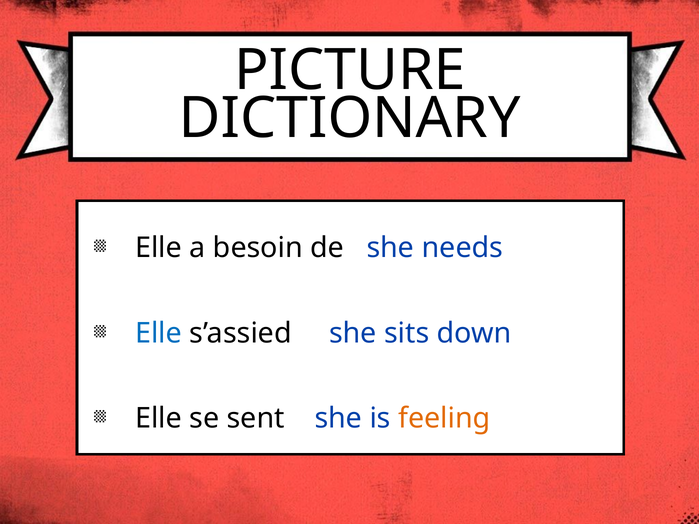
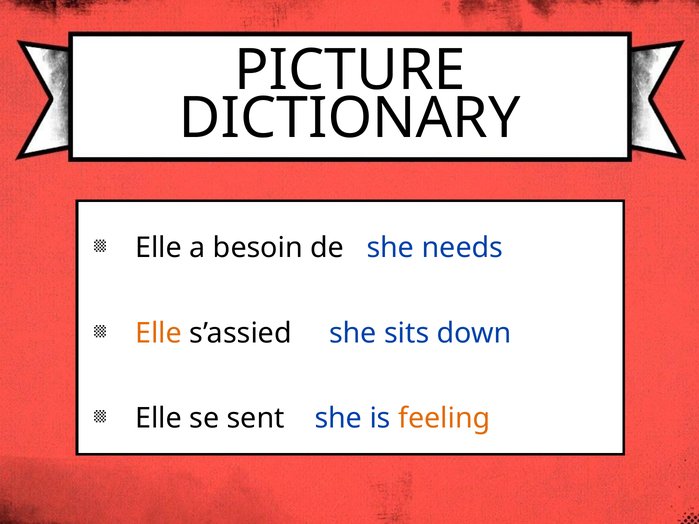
Elle at (159, 333) colour: blue -> orange
